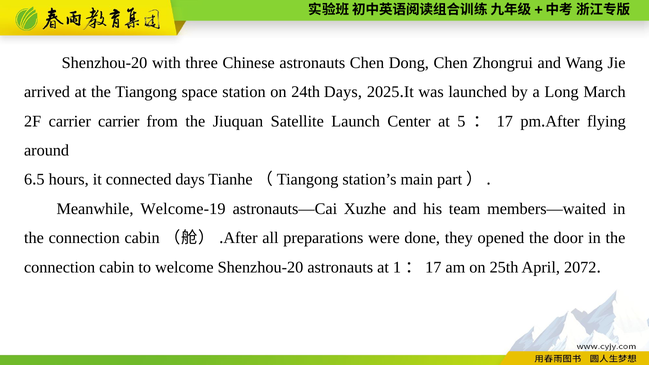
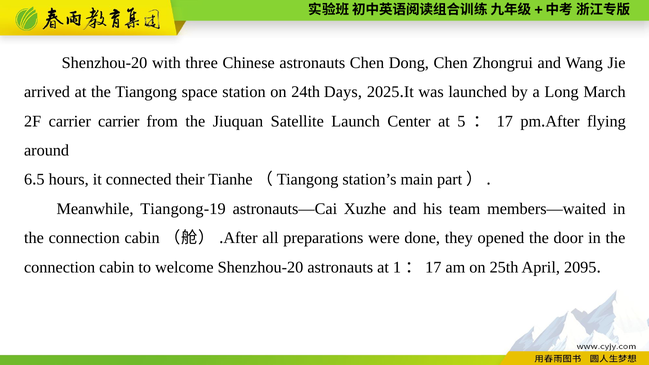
connected days: days -> their
Welcome-19: Welcome-19 -> Tiangong-19
2072: 2072 -> 2095
